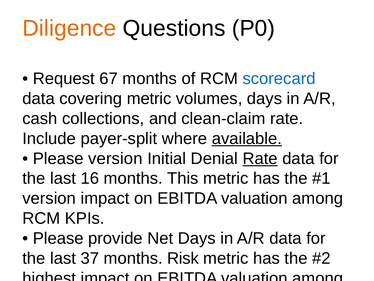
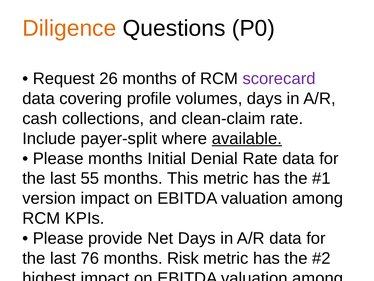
67: 67 -> 26
scorecard colour: blue -> purple
covering metric: metric -> profile
Please version: version -> months
Rate at (260, 158) underline: present -> none
16: 16 -> 55
37: 37 -> 76
